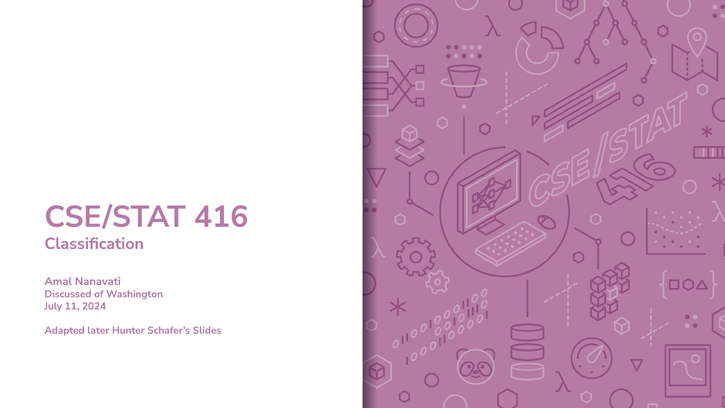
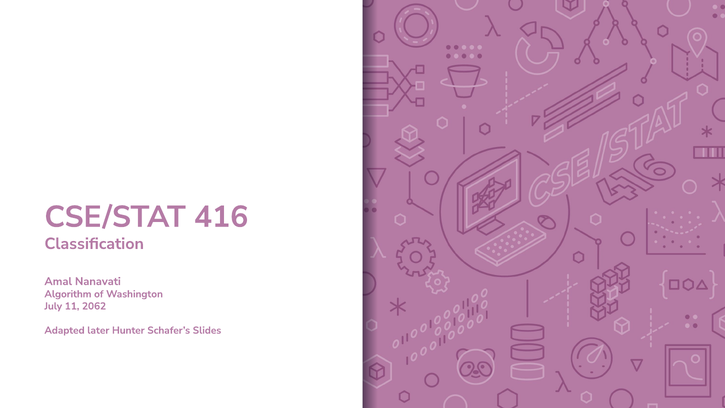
Discussed: Discussed -> Algorithm
2024: 2024 -> 2062
